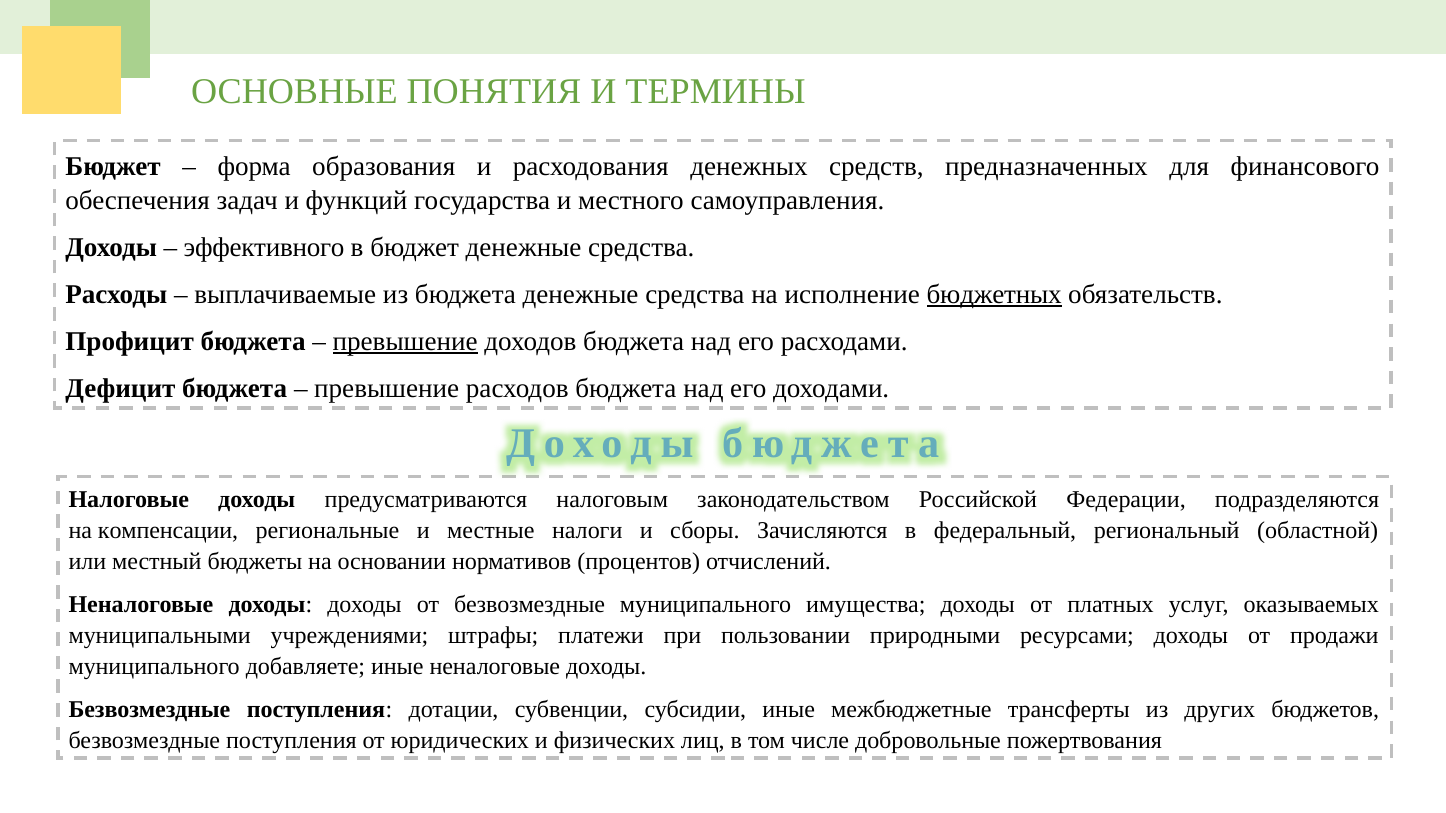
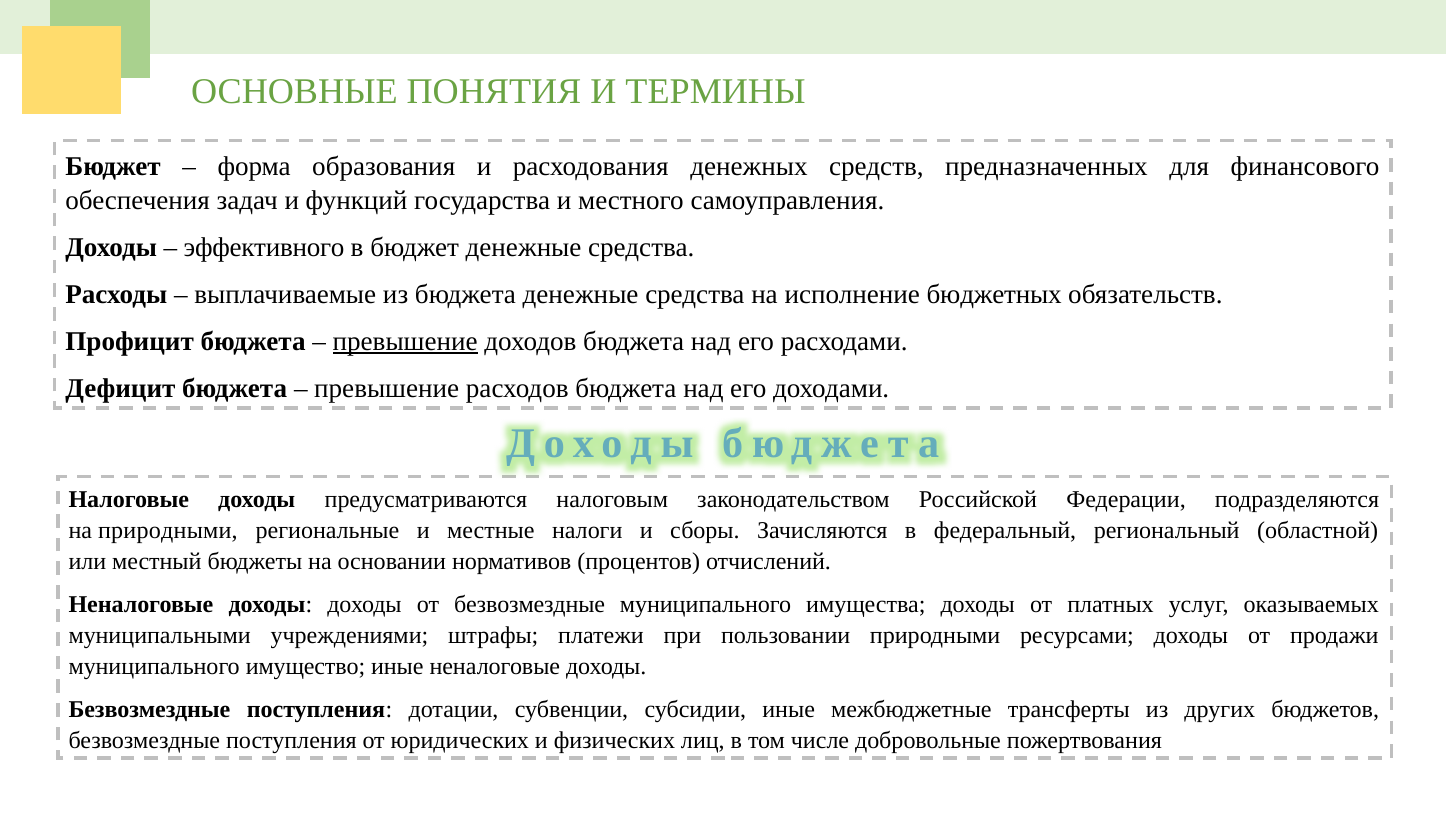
бюджетных underline: present -> none
на компенсации: компенсации -> природными
добавляете: добавляете -> имущество
